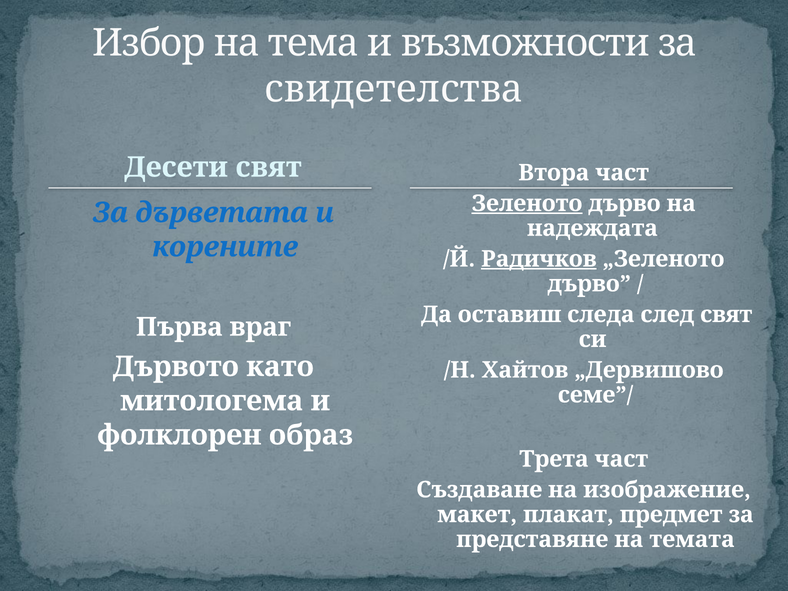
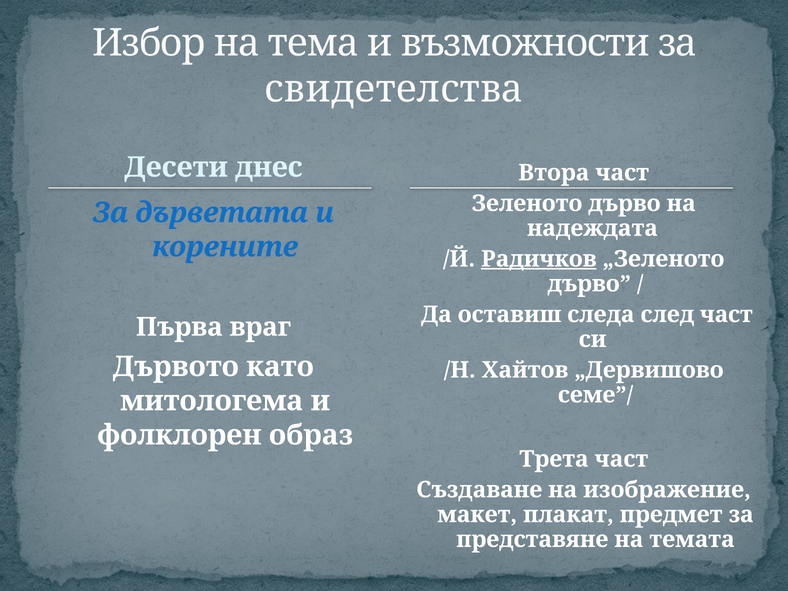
Десети свят: свят -> днес
Зеленото underline: present -> none
след свят: свят -> част
